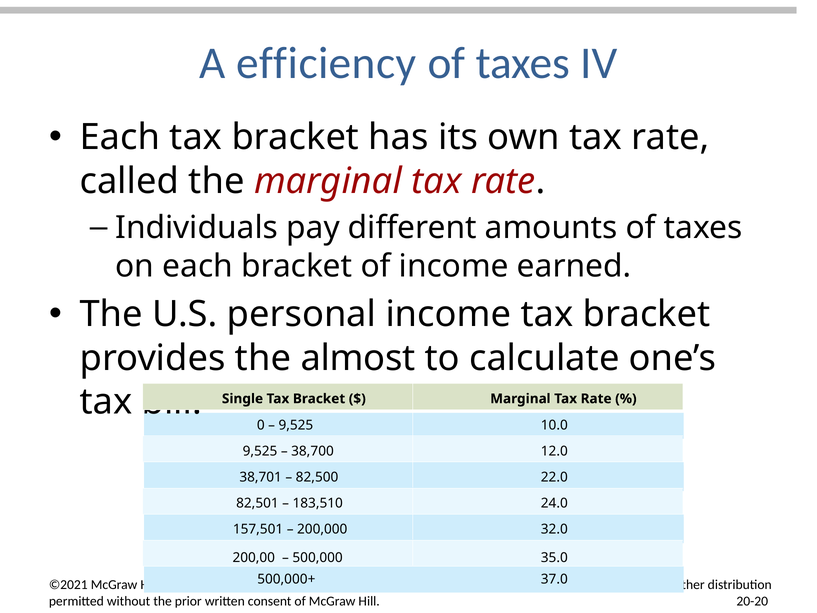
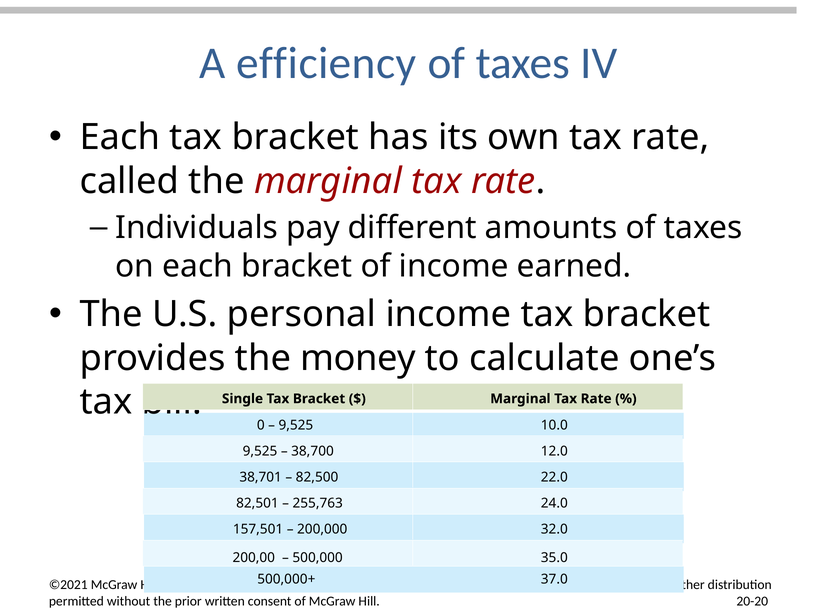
almost: almost -> money
183,510: 183,510 -> 255,763
